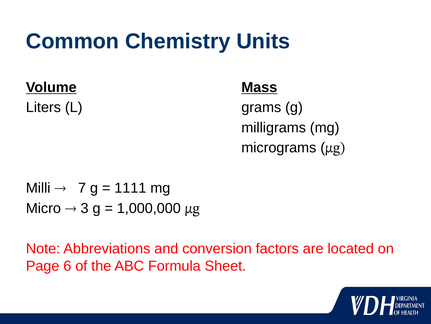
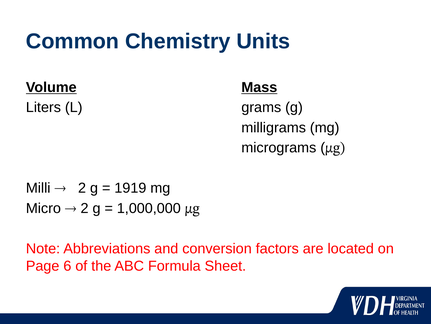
7 at (82, 188): 7 -> 2
1111: 1111 -> 1919
3 at (85, 208): 3 -> 2
